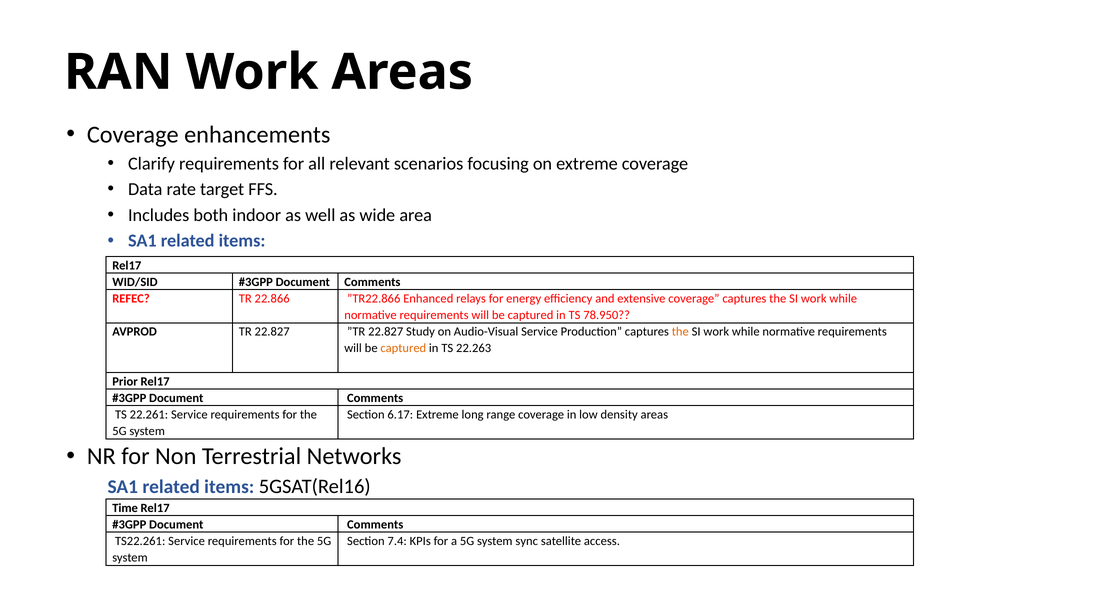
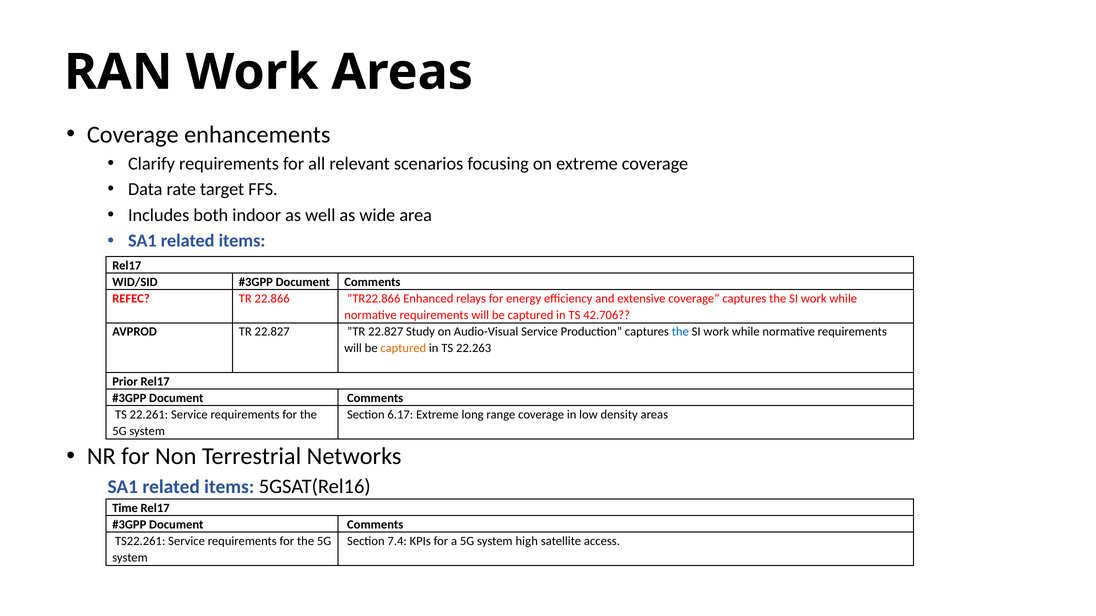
78.950: 78.950 -> 42.706
the at (680, 332) colour: orange -> blue
sync: sync -> high
